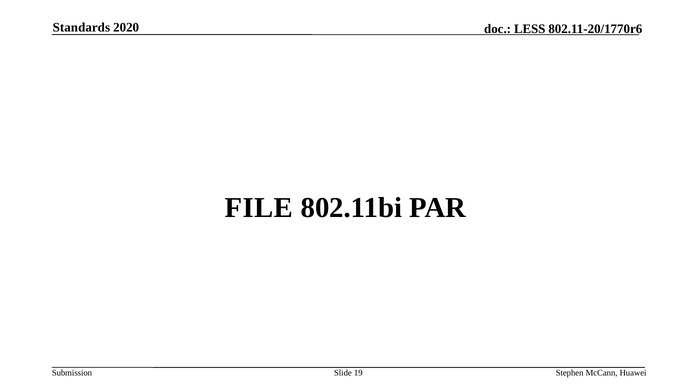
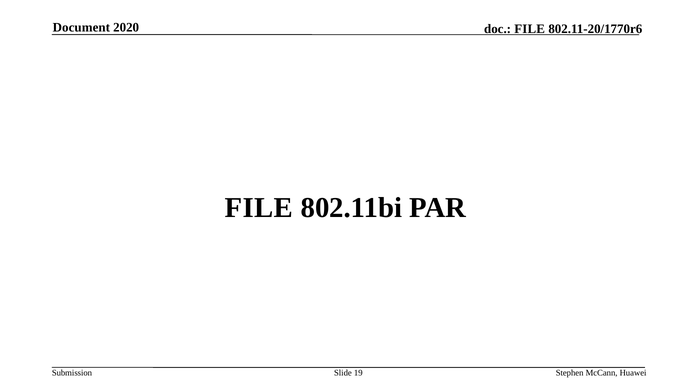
Standards: Standards -> Document
LESS at (530, 29): LESS -> FILE
